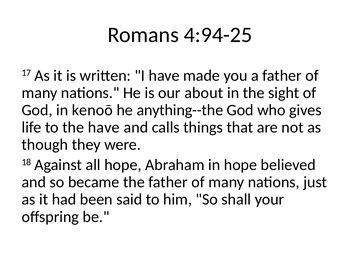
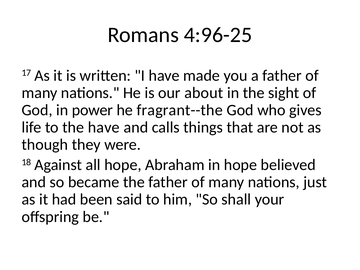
4:94-25: 4:94-25 -> 4:96-25
kenoō: kenoō -> power
anything--the: anything--the -> fragrant--the
